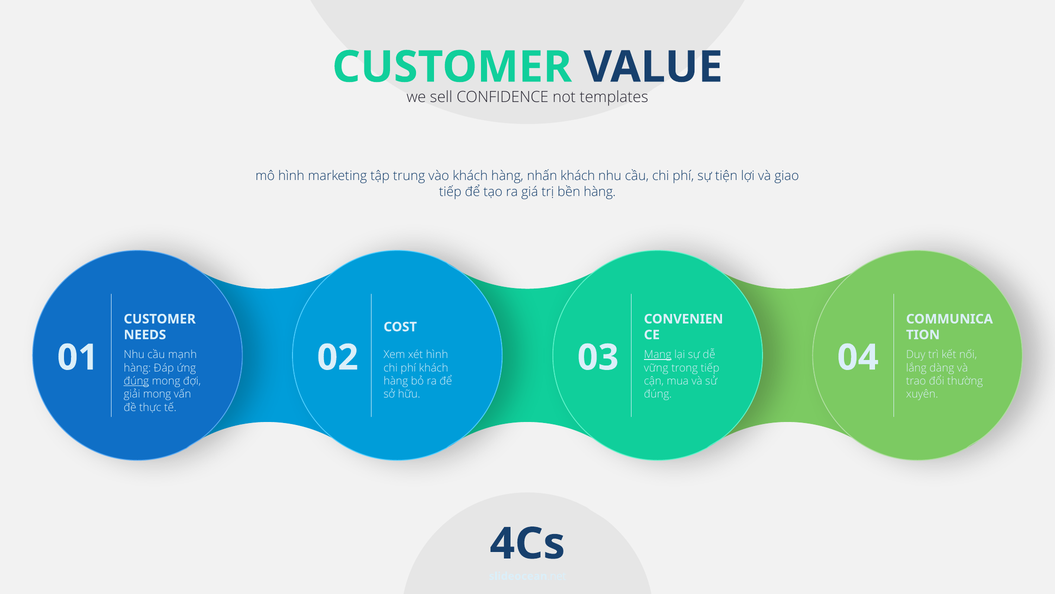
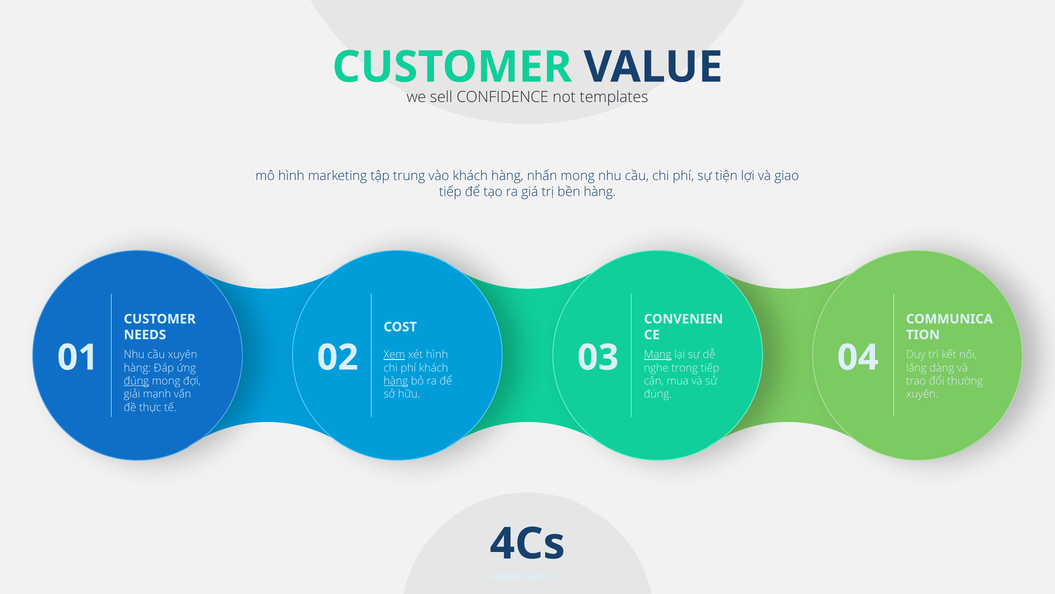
nhấn khách: khách -> mong
cầu mạnh: mạnh -> xuyên
Xem underline: none -> present
vững: vững -> nghe
hàng at (396, 381) underline: none -> present
giải mong: mong -> mạnh
